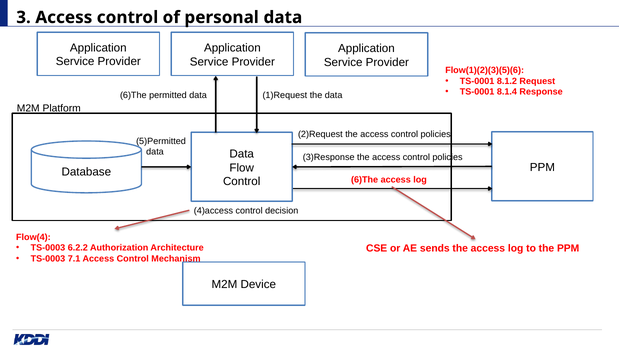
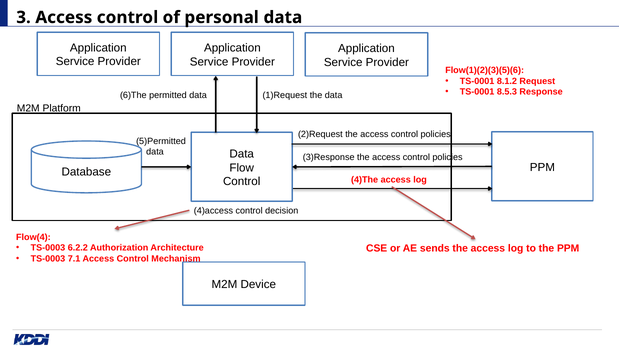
8.1.4: 8.1.4 -> 8.5.3
6)The at (365, 180): 6)The -> 4)The
